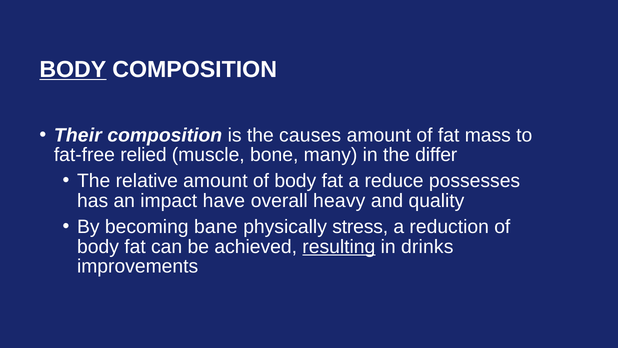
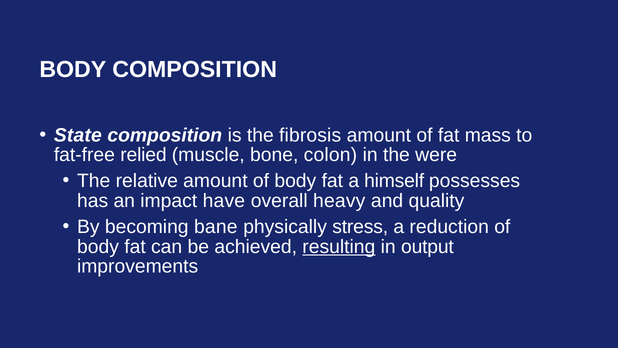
BODY at (73, 69) underline: present -> none
Their: Their -> State
causes: causes -> fibrosis
many: many -> colon
differ: differ -> were
reduce: reduce -> himself
drinks: drinks -> output
